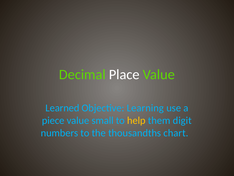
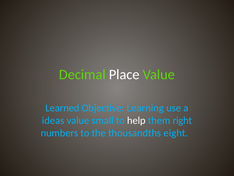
piece: piece -> ideas
help colour: yellow -> white
digit: digit -> right
chart: chart -> eight
